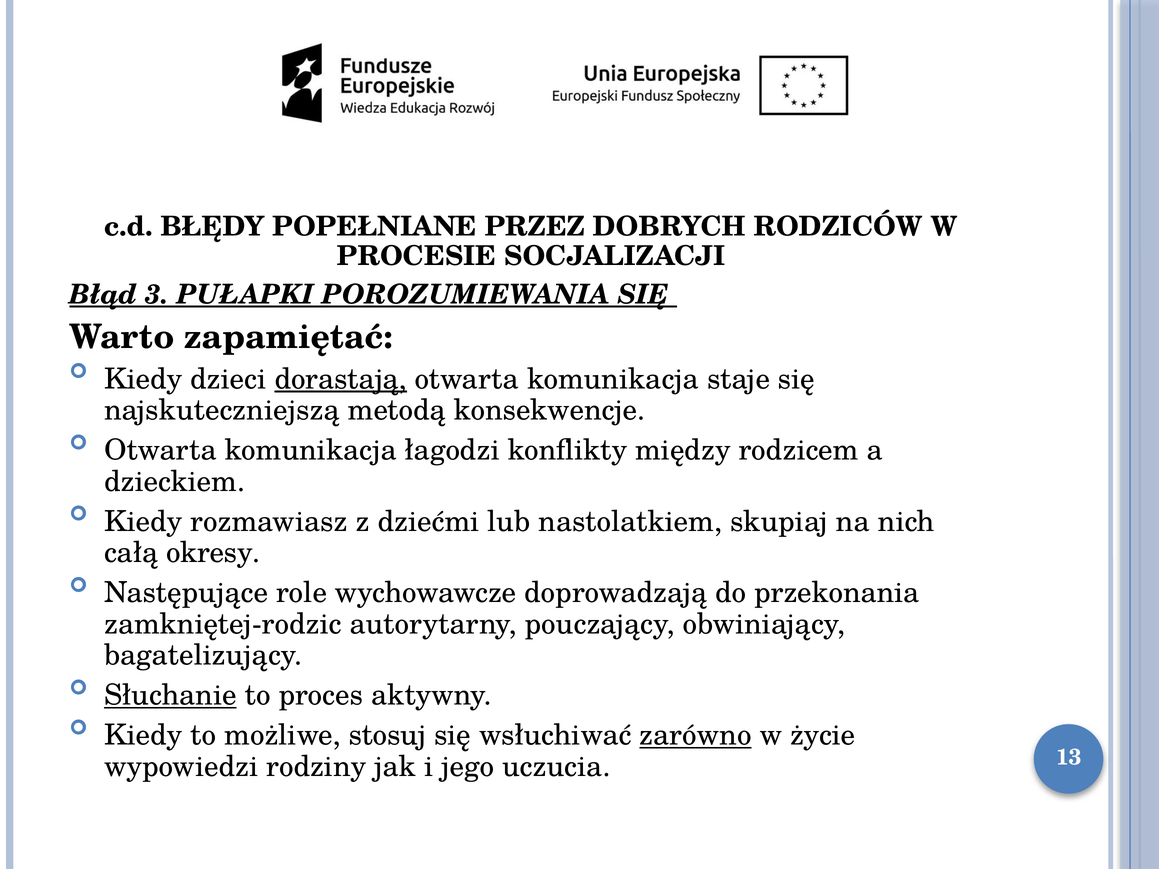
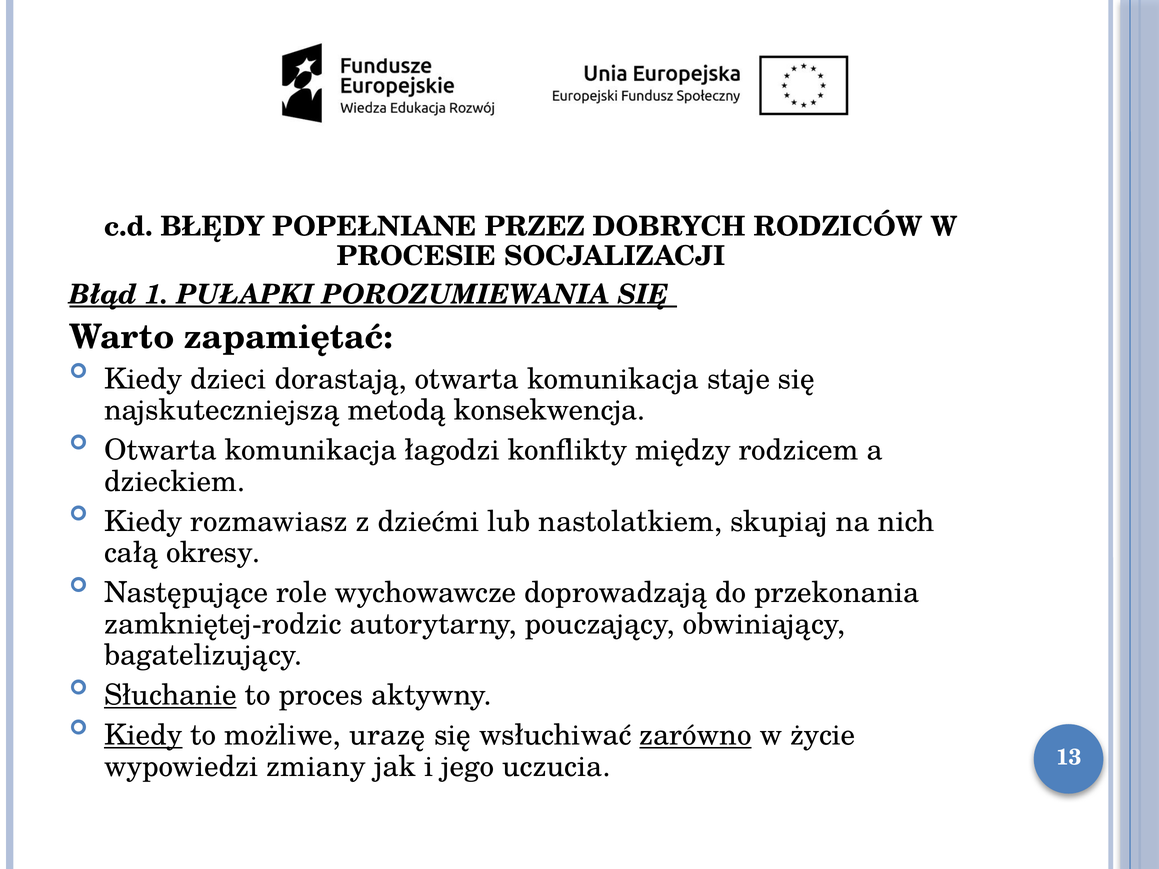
3: 3 -> 1
dorastają underline: present -> none
konsekwencje: konsekwencje -> konsekwencja
Kiedy at (143, 736) underline: none -> present
stosuj: stosuj -> urazę
rodziny: rodziny -> zmiany
